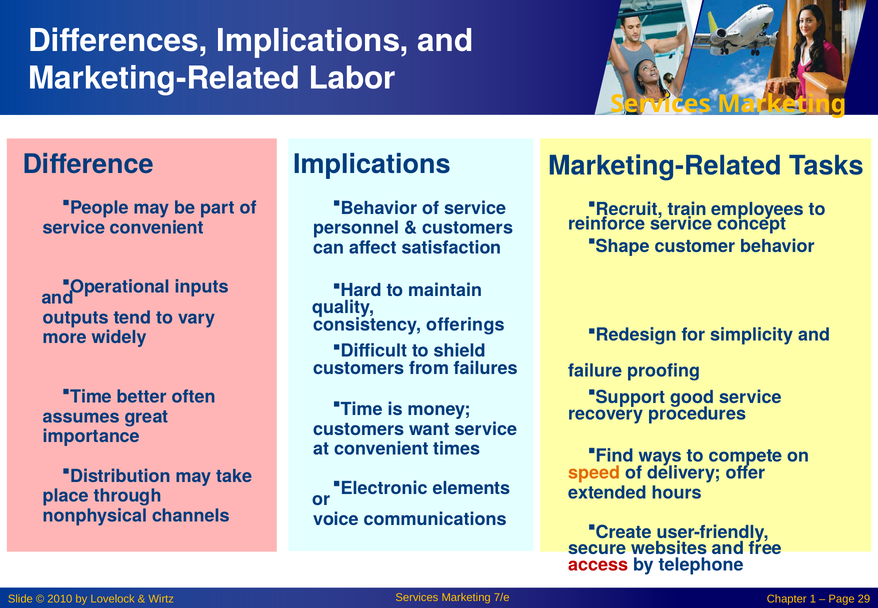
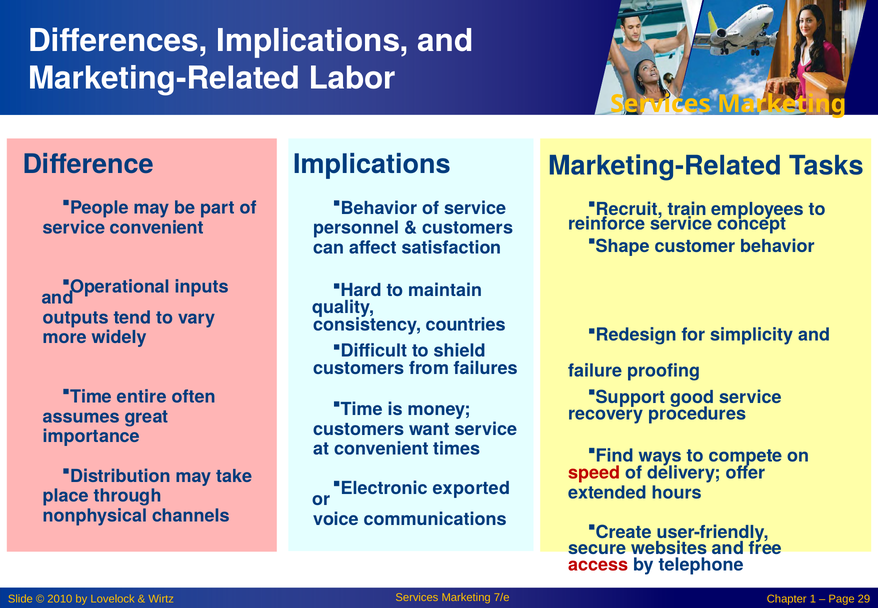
offerings: offerings -> countries
better: better -> entire
speed colour: orange -> red
elements: elements -> exported
